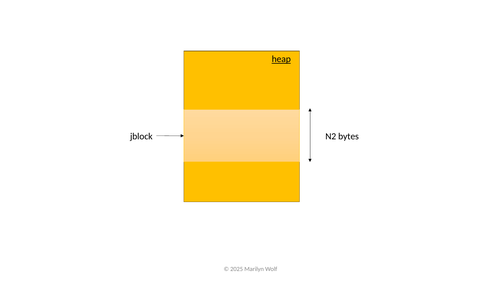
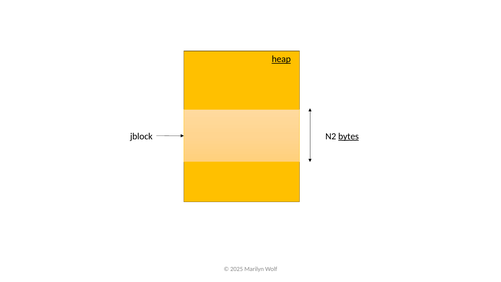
bytes underline: none -> present
